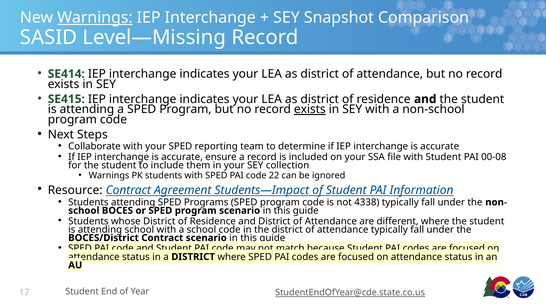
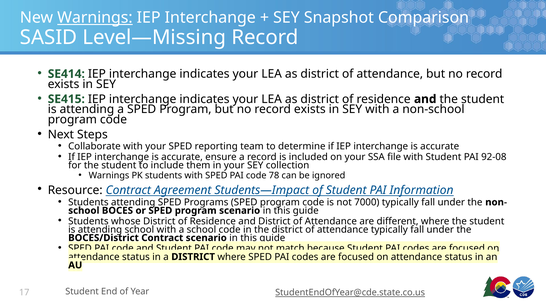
exists at (310, 109) underline: present -> none
00-08: 00-08 -> 92-08
22: 22 -> 78
4338: 4338 -> 7000
